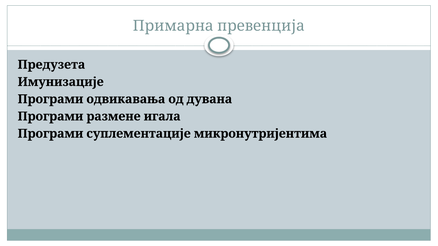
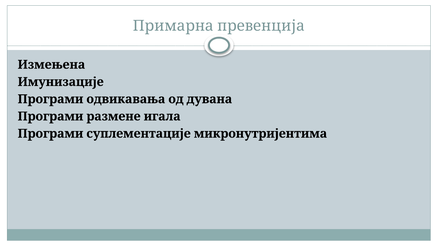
Предузета: Предузета -> Измењена
